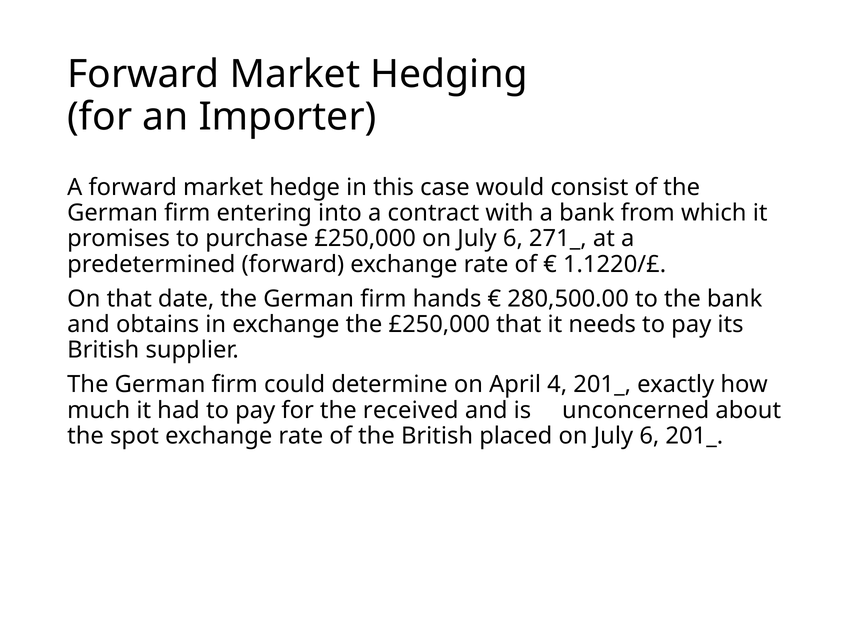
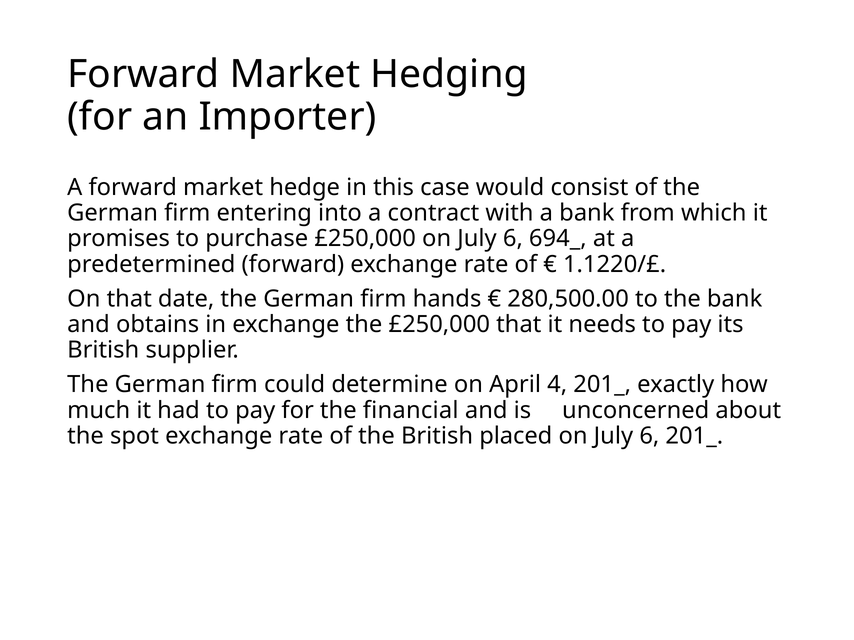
271_: 271_ -> 694_
received: received -> financial
